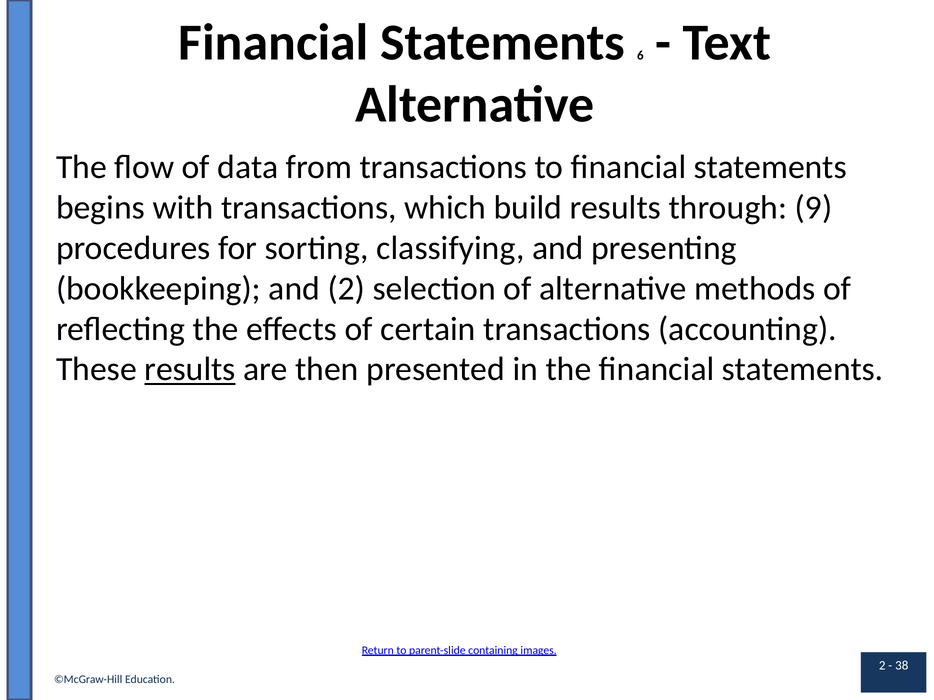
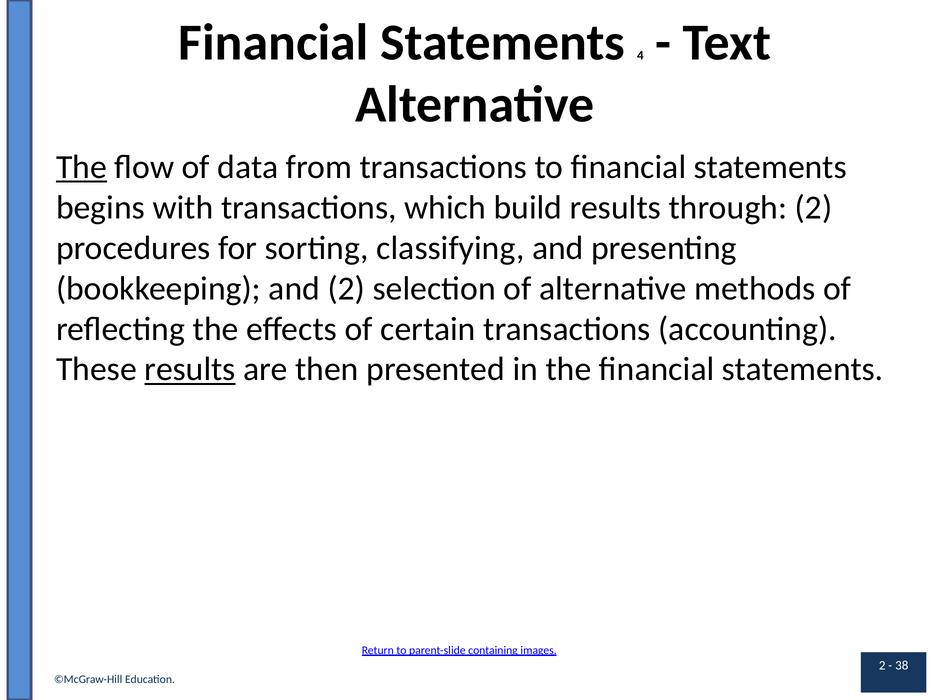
6: 6 -> 4
The at (81, 167) underline: none -> present
through 9: 9 -> 2
